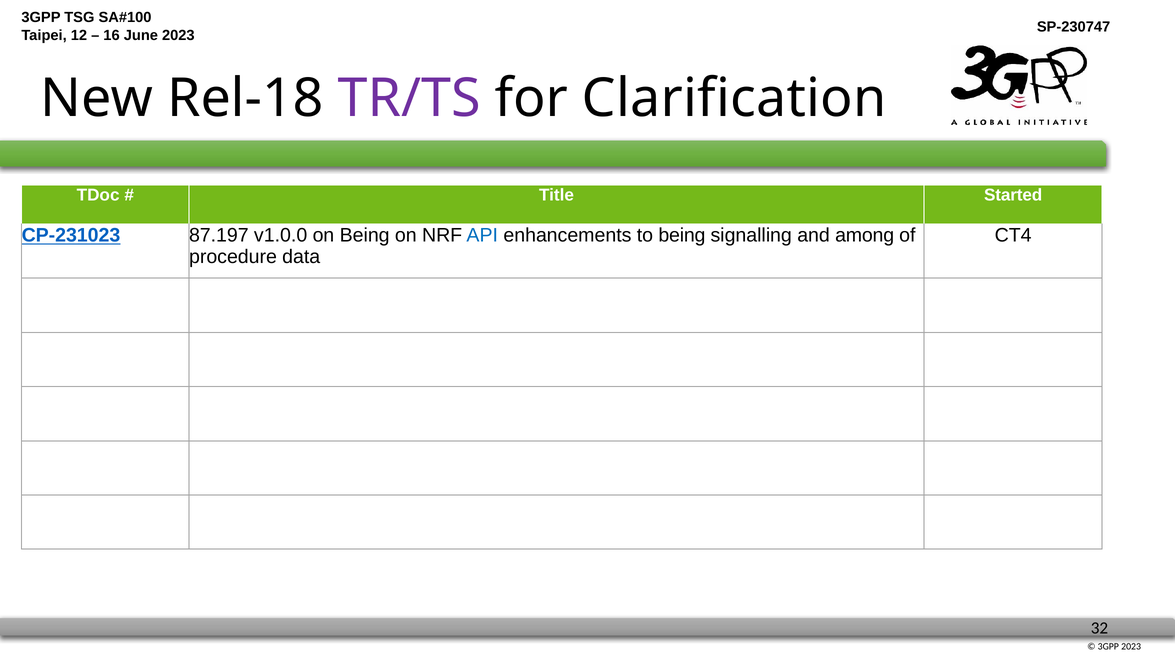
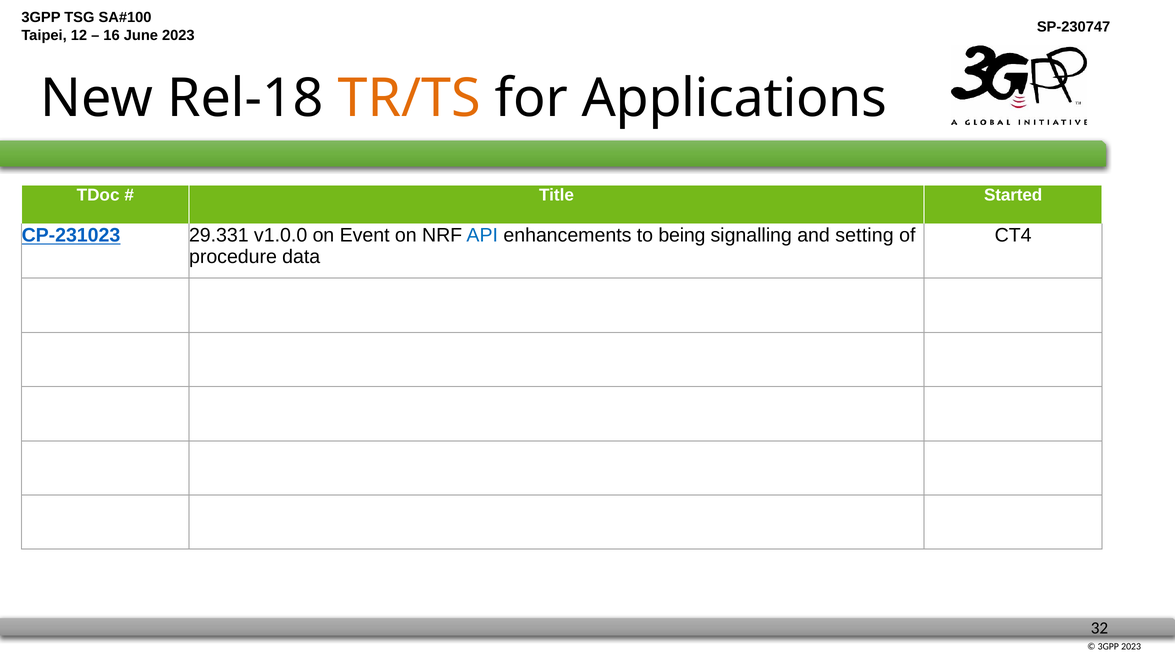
TR/TS colour: purple -> orange
Clarification: Clarification -> Applications
87.197: 87.197 -> 29.331
on Being: Being -> Event
among: among -> setting
